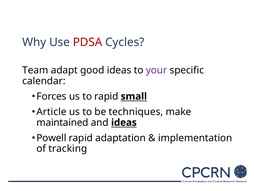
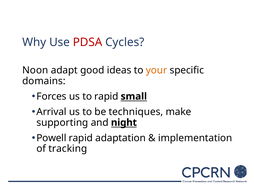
Team: Team -> Noon
your colour: purple -> orange
calendar: calendar -> domains
Article: Article -> Arrival
maintained: maintained -> supporting
and ideas: ideas -> night
